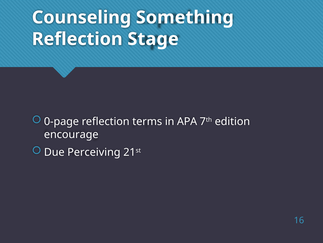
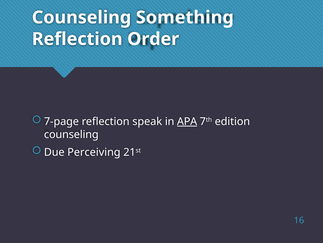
Stage: Stage -> Order
0-page: 0-page -> 7-page
terms: terms -> speak
APA underline: none -> present
encourage at (71, 134): encourage -> counseling
